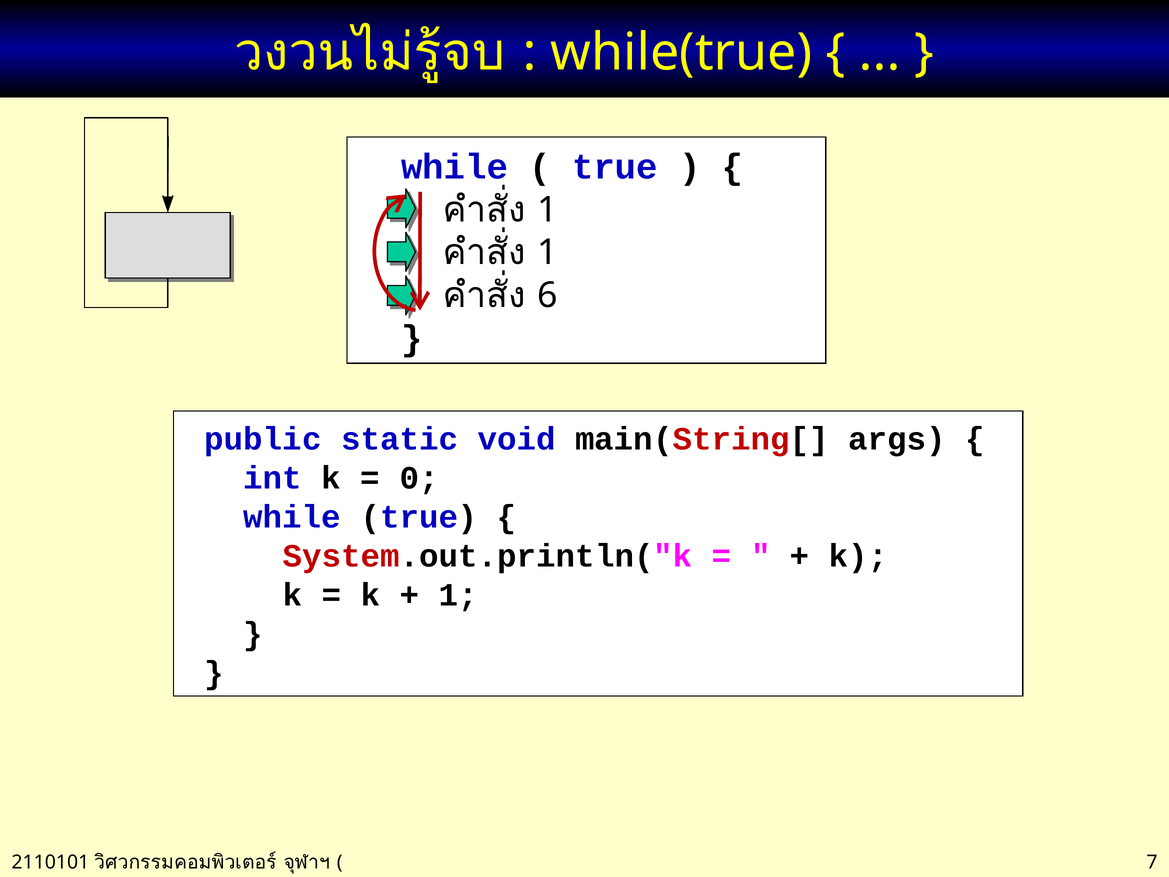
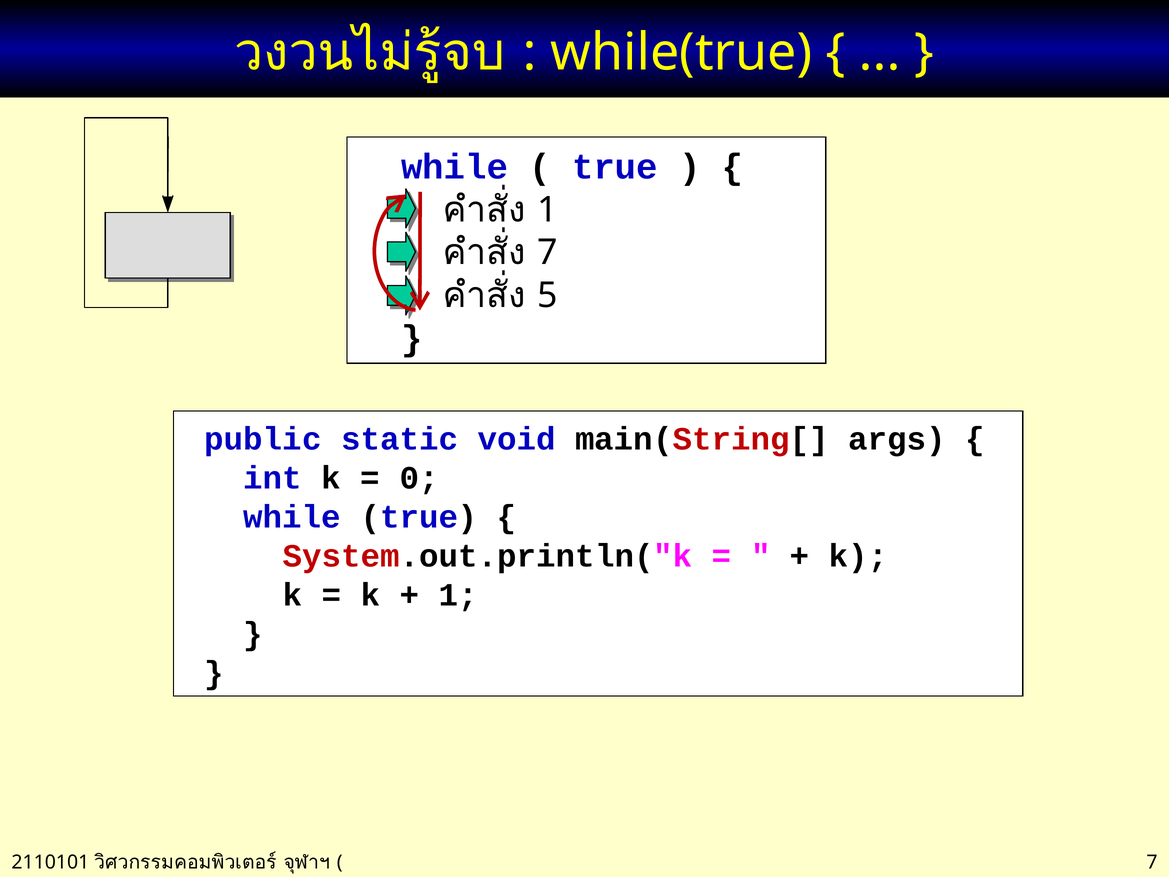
1 at (548, 253): 1 -> 7
6: 6 -> 5
